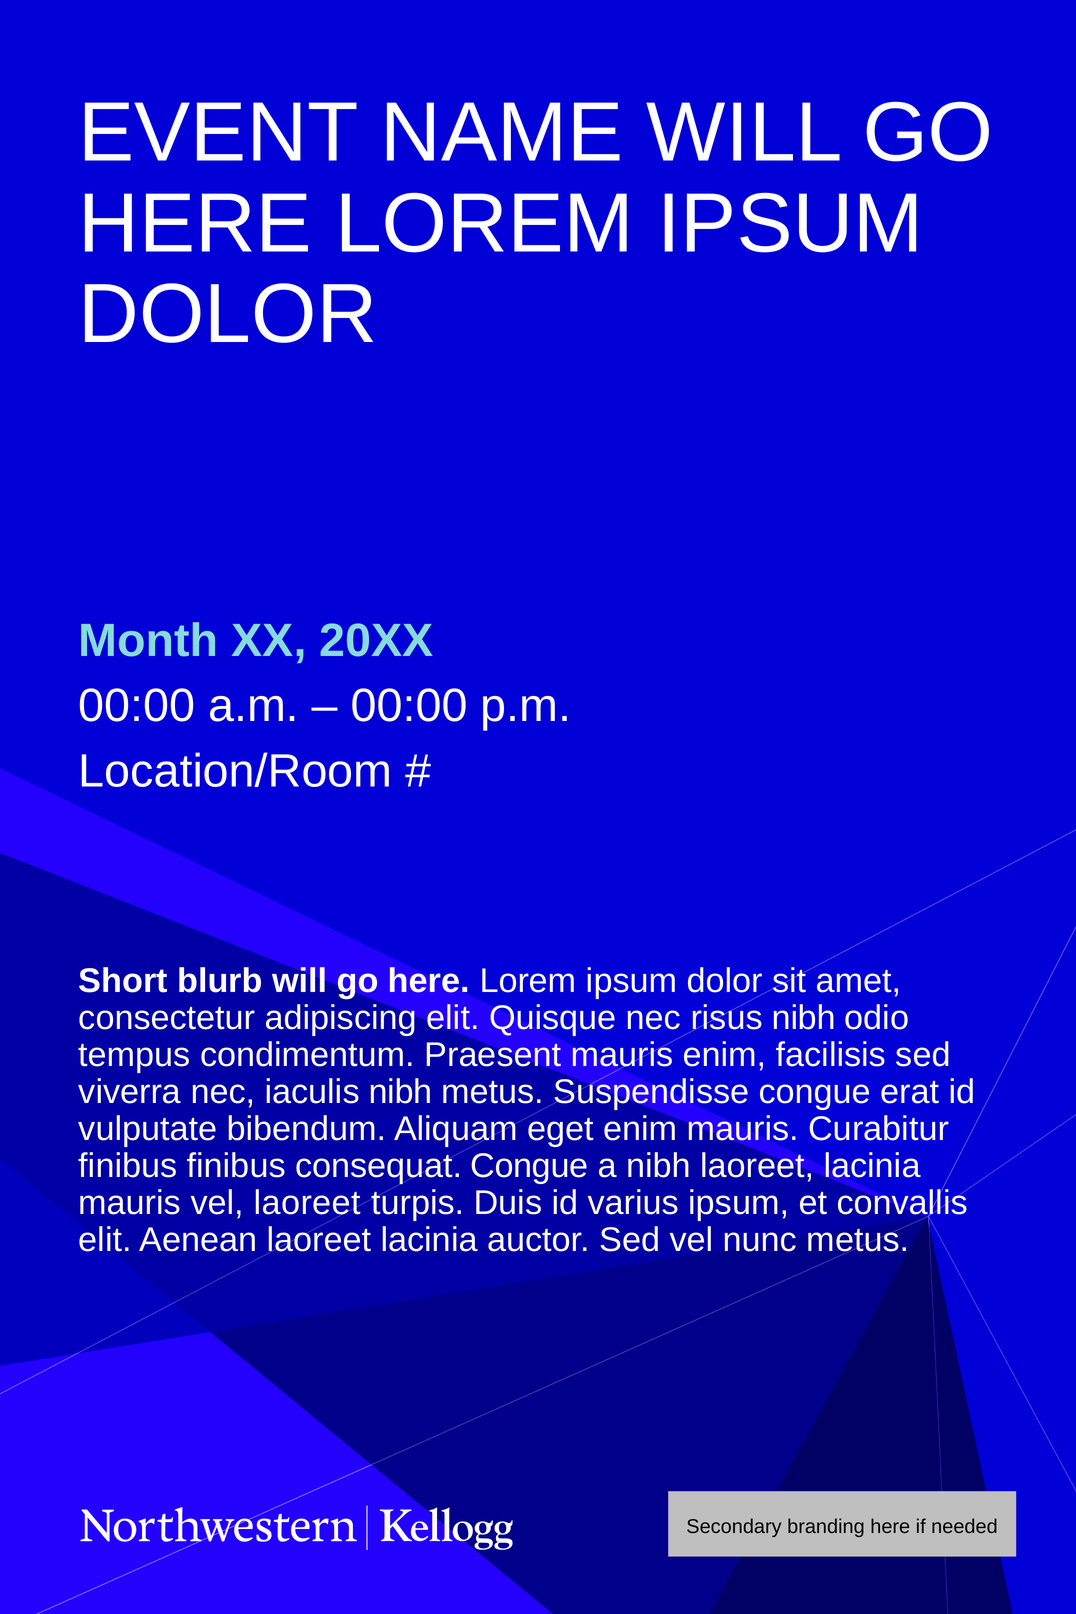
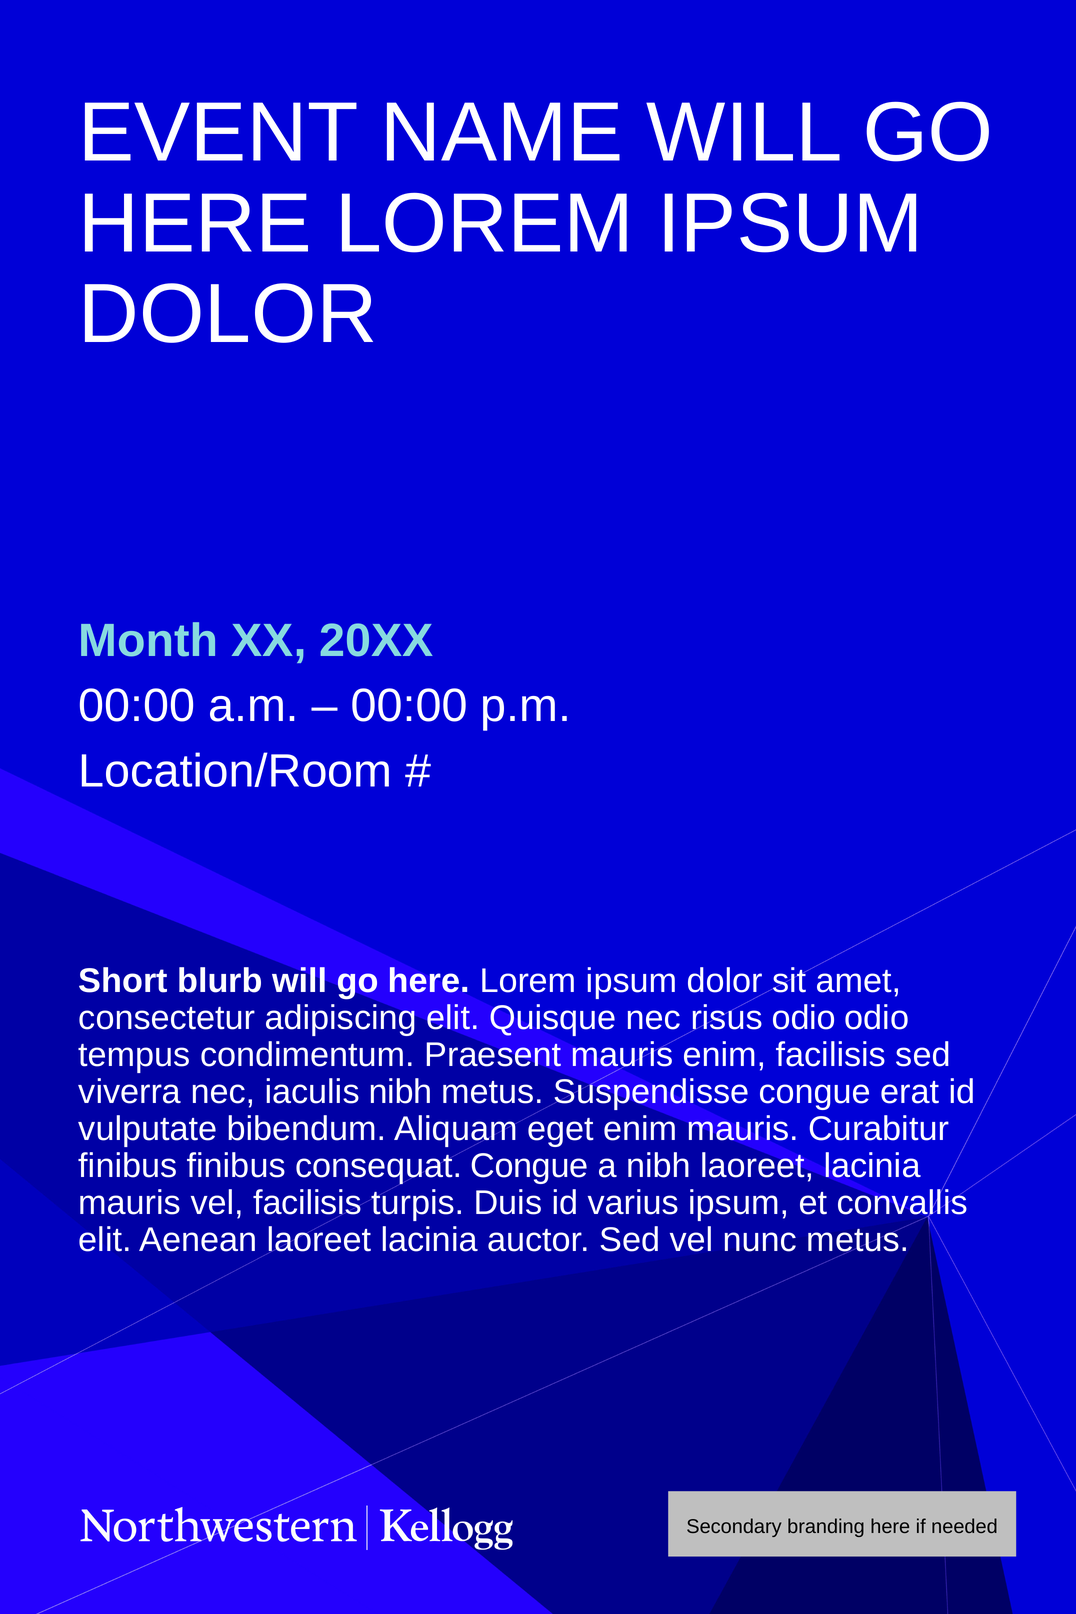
risus nibh: nibh -> odio
vel laoreet: laoreet -> facilisis
